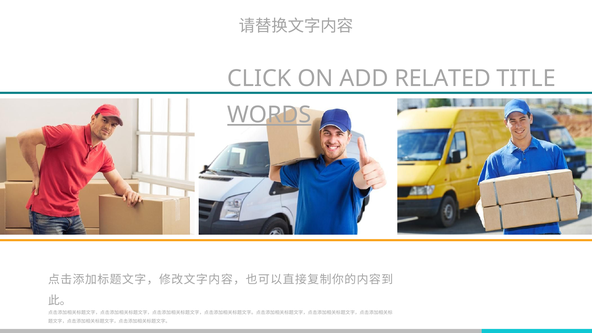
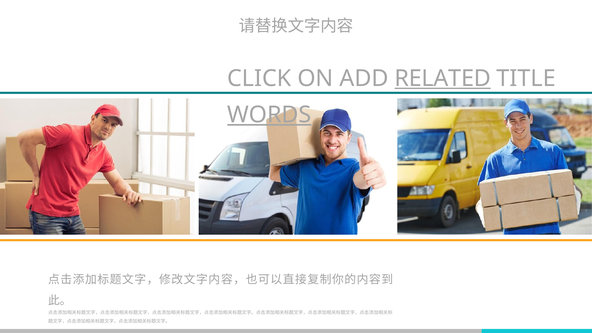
RELATED underline: none -> present
